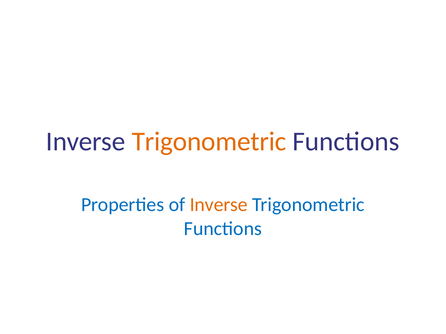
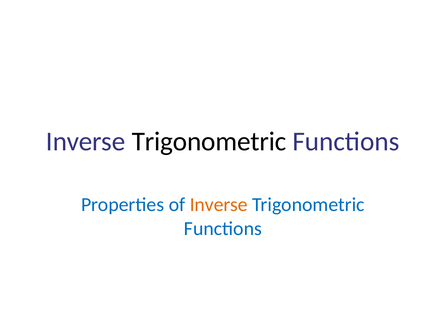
Trigonometric at (209, 142) colour: orange -> black
